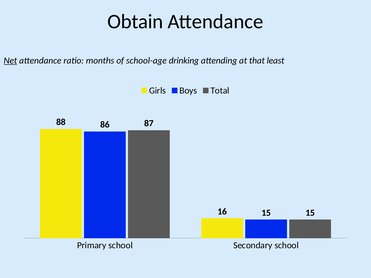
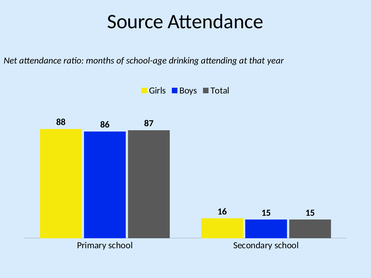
Obtain: Obtain -> Source
Net underline: present -> none
least: least -> year
